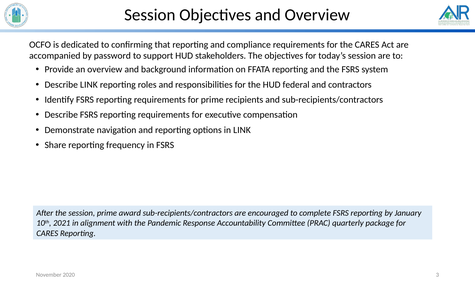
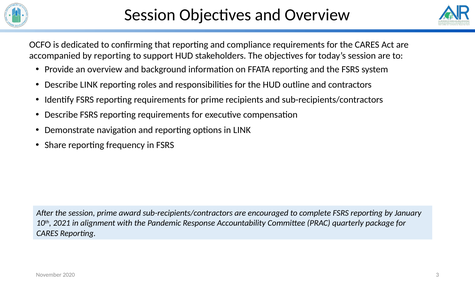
by password: password -> reporting
federal: federal -> outline
